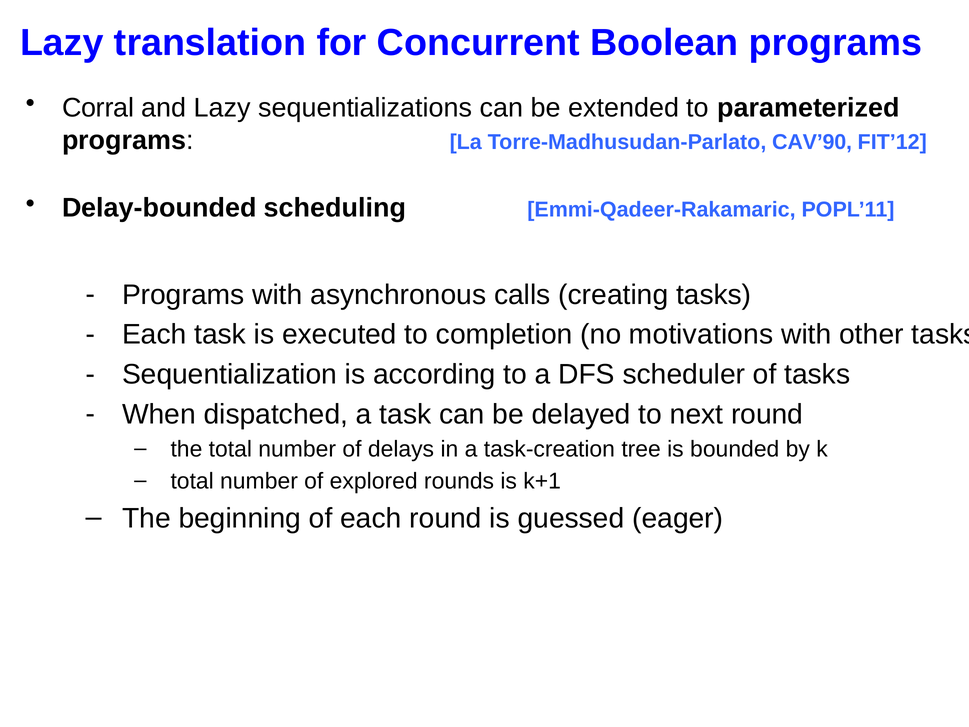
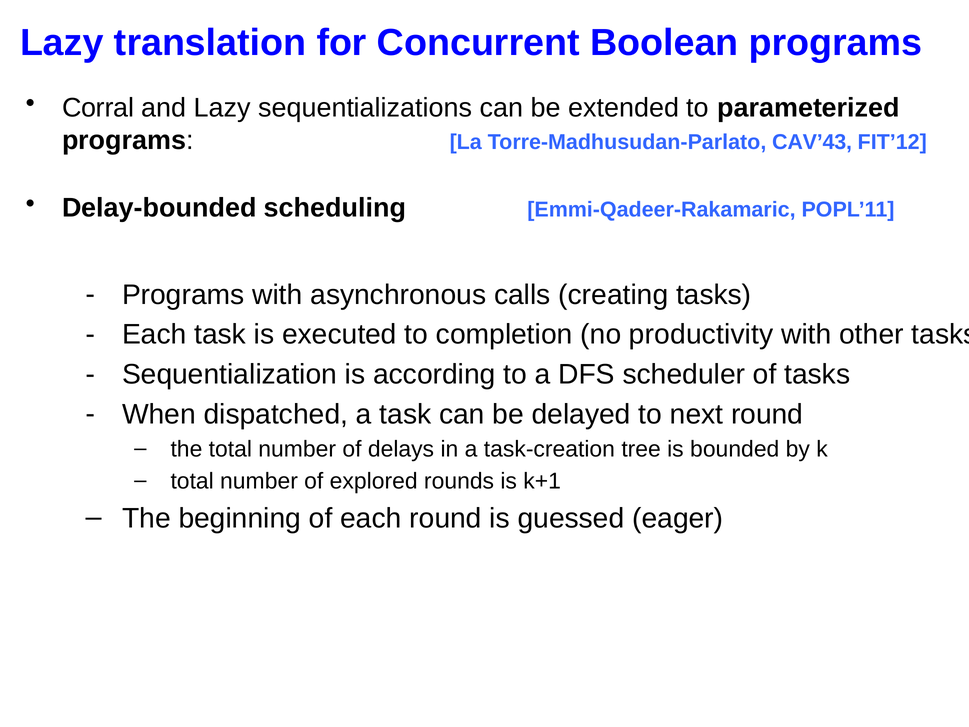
CAV’90: CAV’90 -> CAV’43
motivations: motivations -> productivity
